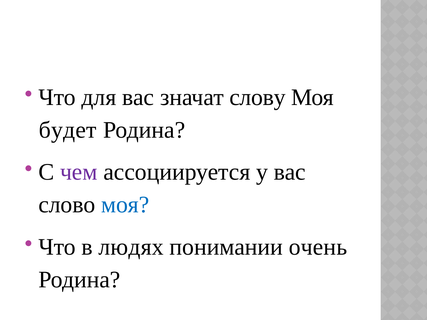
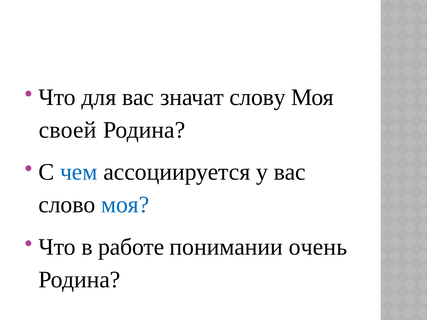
будет: будет -> своей
чем colour: purple -> blue
людях: людях -> работе
